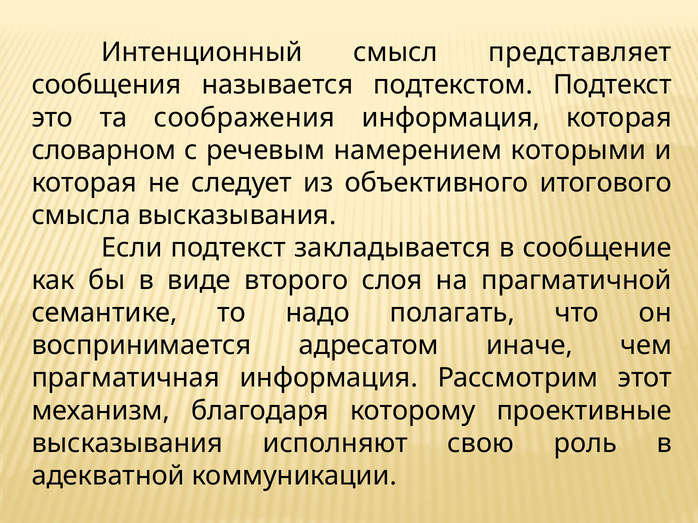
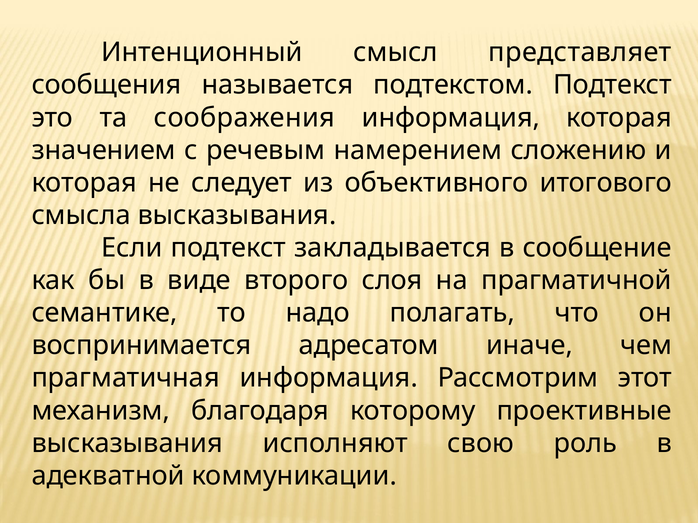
словарном: словарном -> значением
которыми: которыми -> сложению
